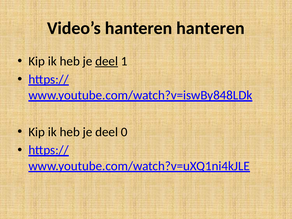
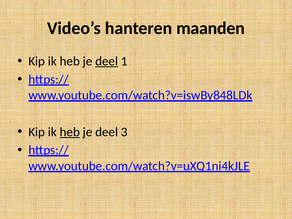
hanteren hanteren: hanteren -> maanden
heb at (70, 132) underline: none -> present
0: 0 -> 3
